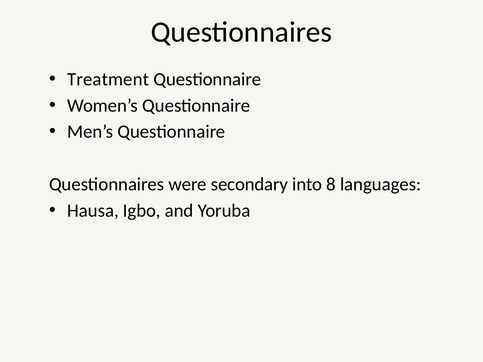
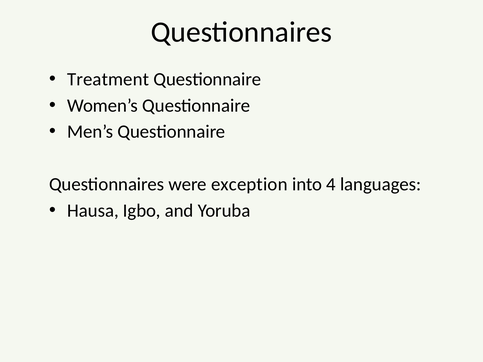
secondary: secondary -> exception
8: 8 -> 4
